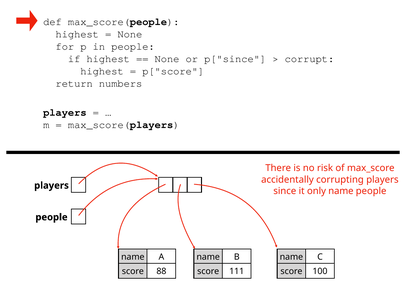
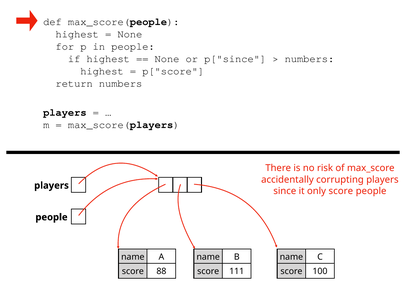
corrupt at (309, 59): corrupt -> numbers
only name: name -> score
